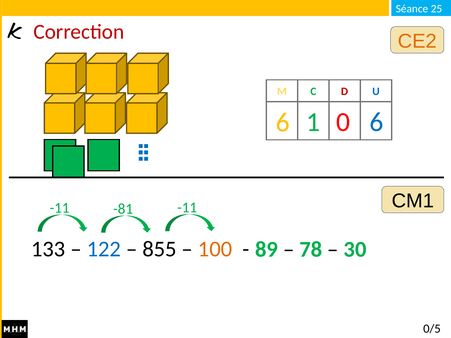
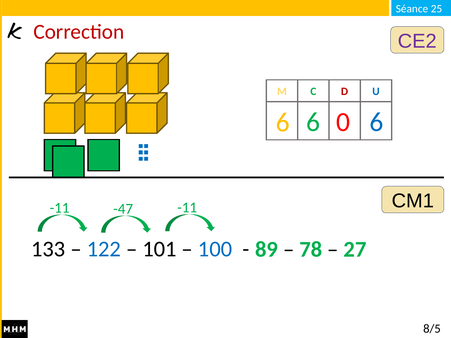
CE2 colour: orange -> purple
1 at (313, 122): 1 -> 6
-81: -81 -> -47
855: 855 -> 101
100 colour: orange -> blue
30: 30 -> 27
0/5: 0/5 -> 8/5
